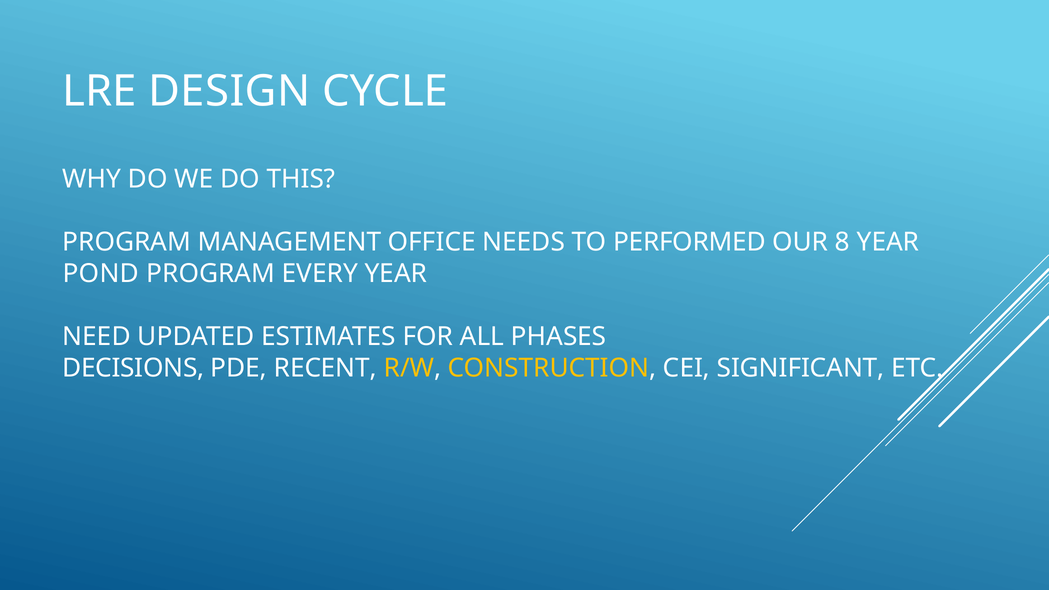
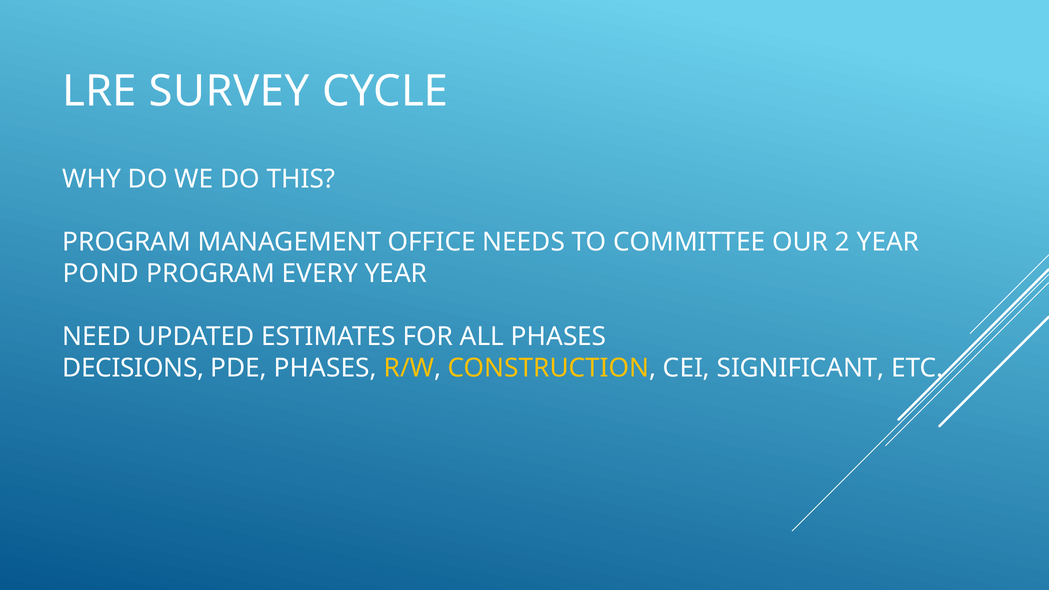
DESIGN: DESIGN -> SURVEY
PERFORMED: PERFORMED -> COMMITTEE
8: 8 -> 2
PDE RECENT: RECENT -> PHASES
